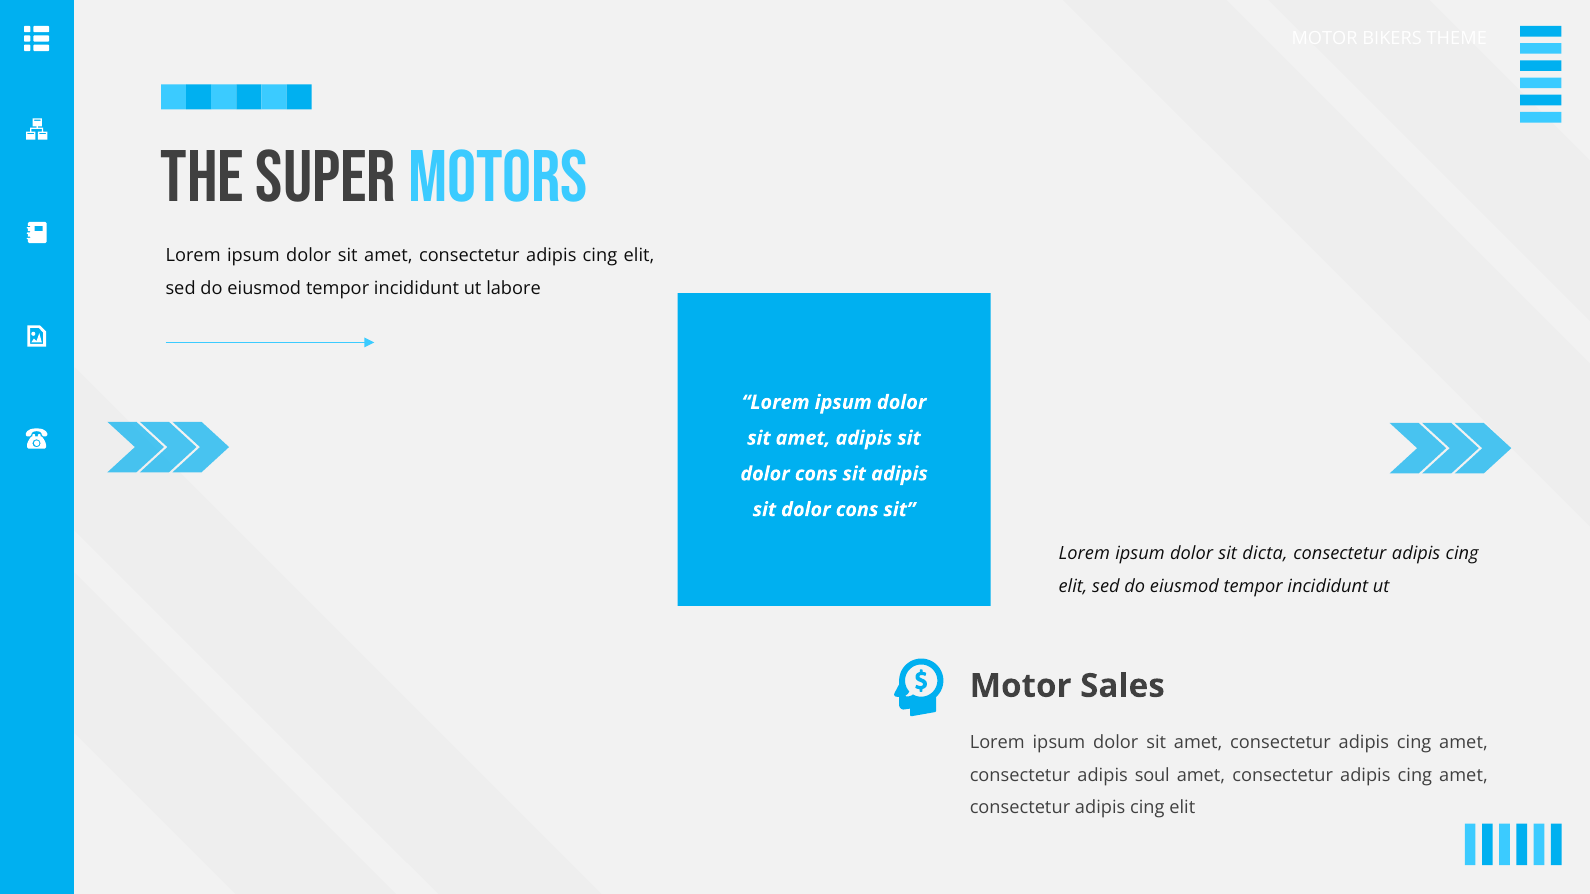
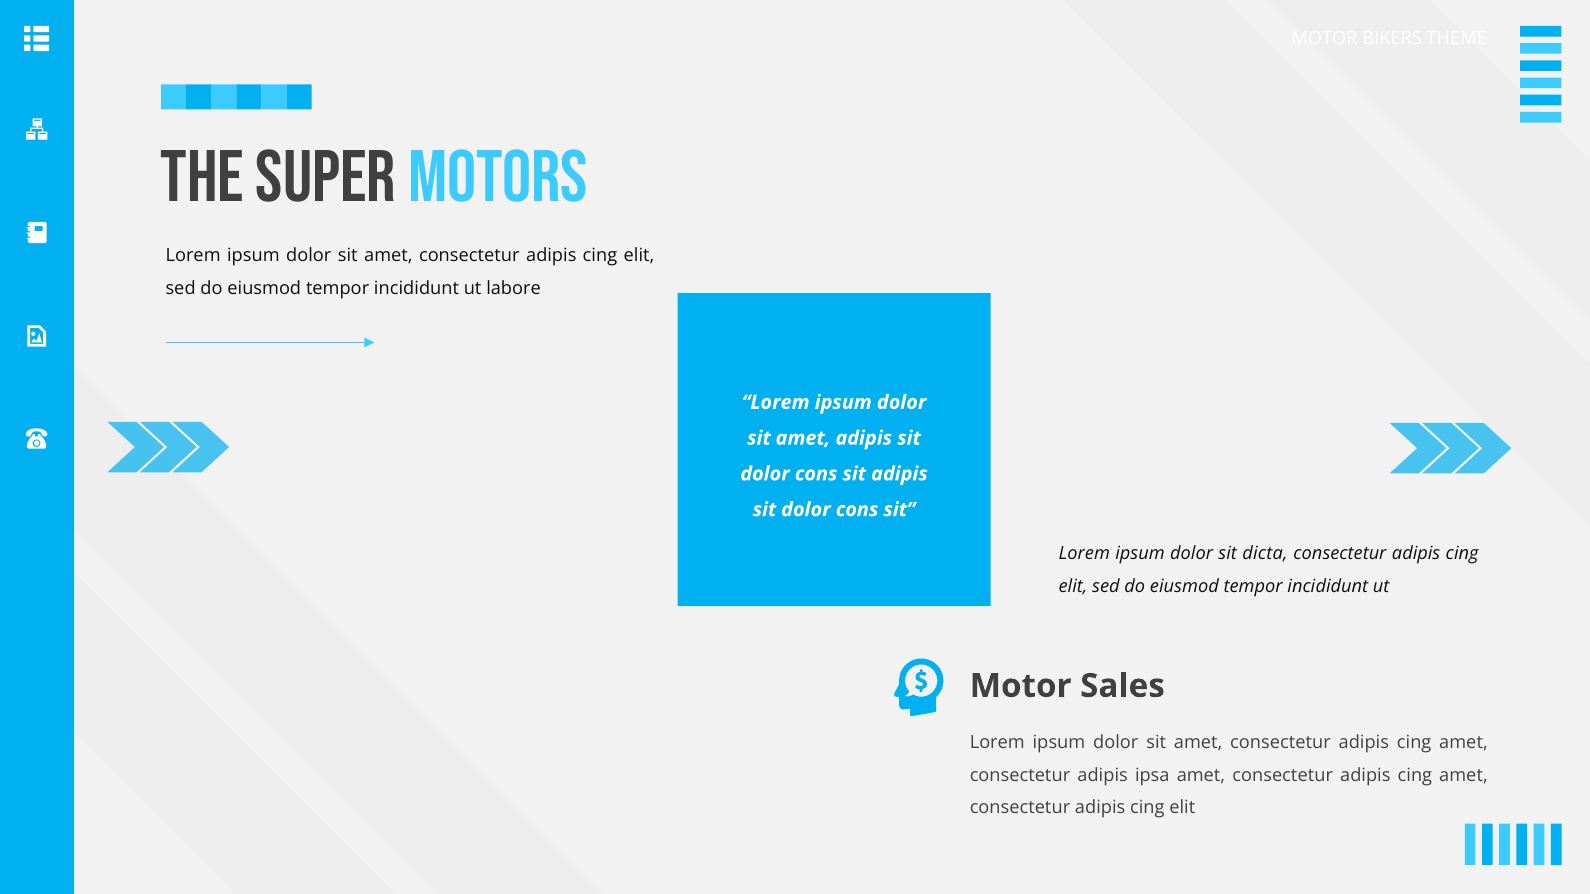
soul: soul -> ipsa
